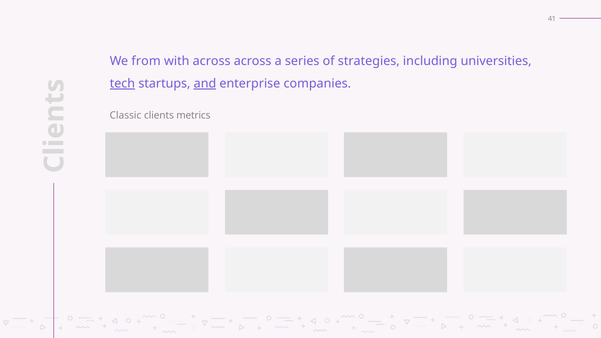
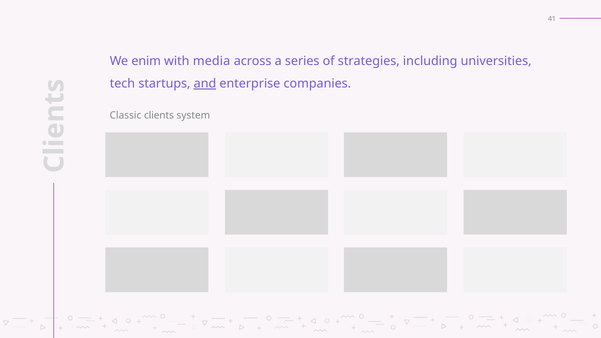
from: from -> enim
with across: across -> media
tech underline: present -> none
metrics: metrics -> system
